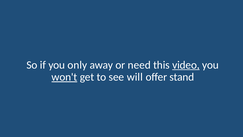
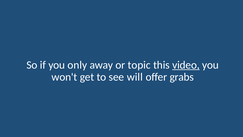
need: need -> topic
won't underline: present -> none
stand: stand -> grabs
